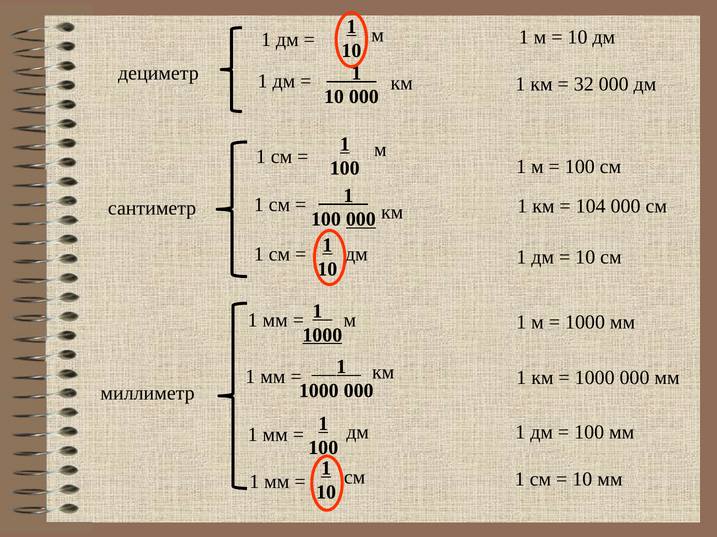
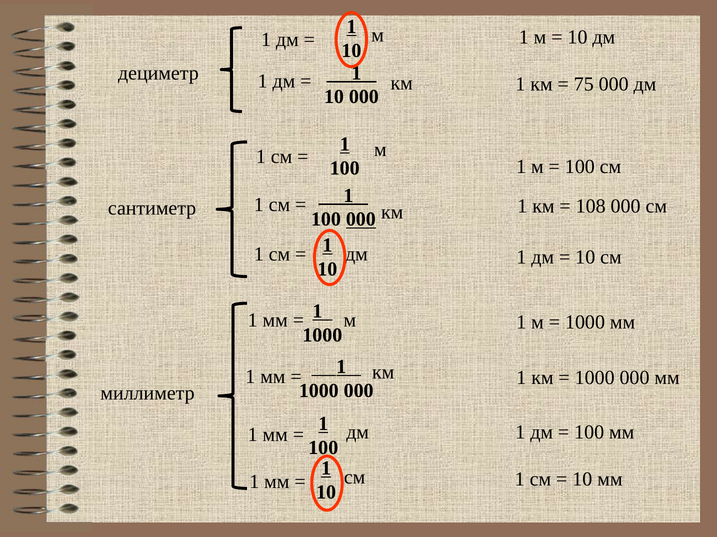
32: 32 -> 75
104: 104 -> 108
1000 at (322, 336) underline: present -> none
